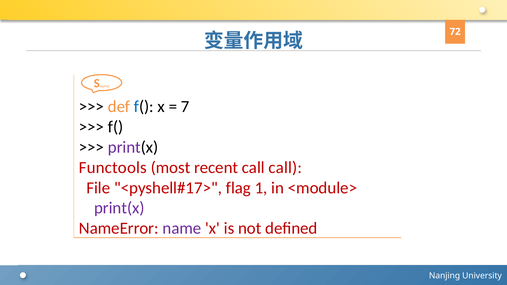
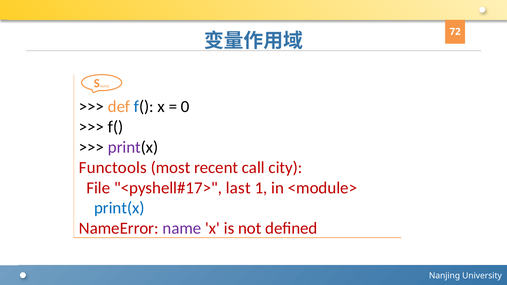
7: 7 -> 0
call call: call -> city
flag: flag -> last
print(x at (119, 208) colour: purple -> blue
